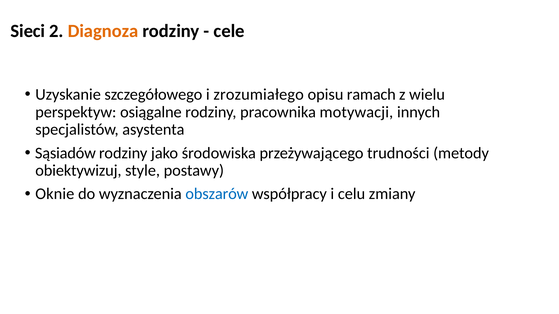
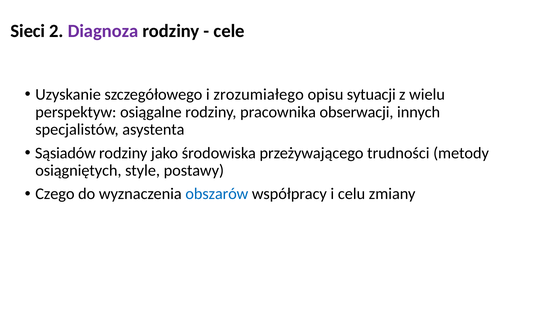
Diagnoza colour: orange -> purple
ramach: ramach -> sytuacji
motywacji: motywacji -> obserwacji
obiektywizuj: obiektywizuj -> osiągniętych
Oknie: Oknie -> Czego
